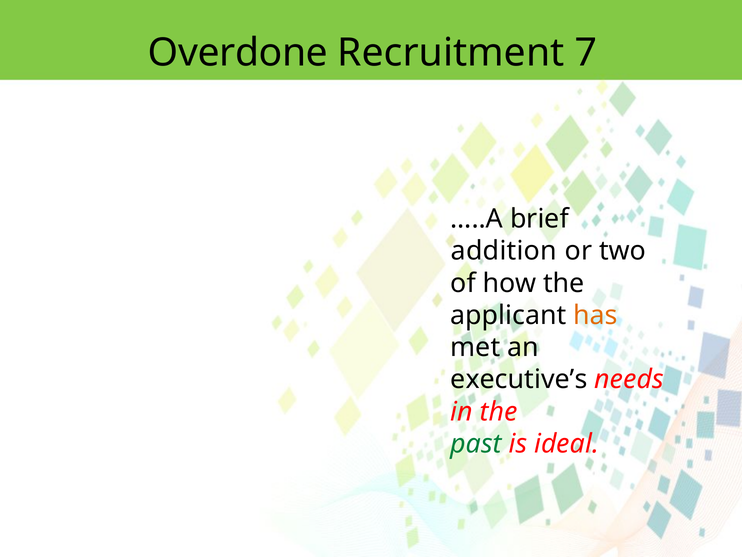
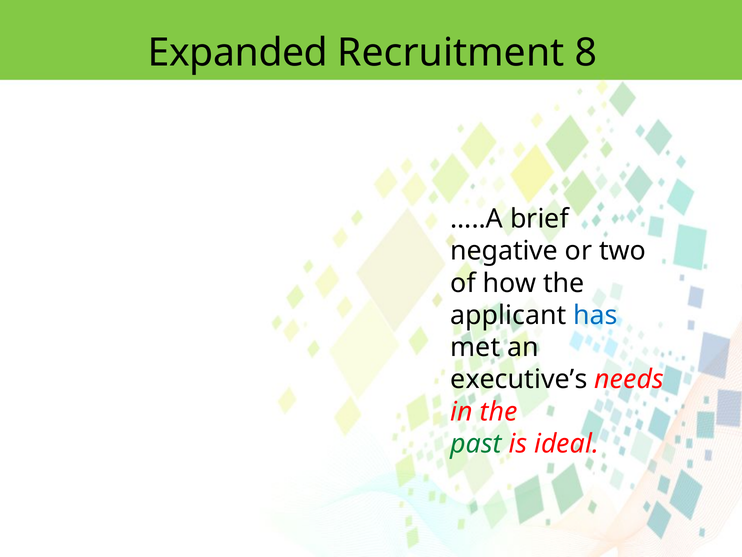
Overdone: Overdone -> Expanded
7: 7 -> 8
addition: addition -> negative
has colour: orange -> blue
